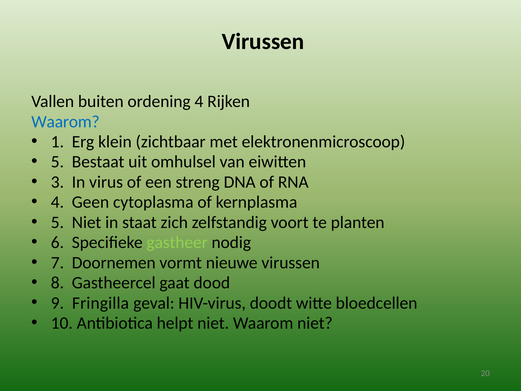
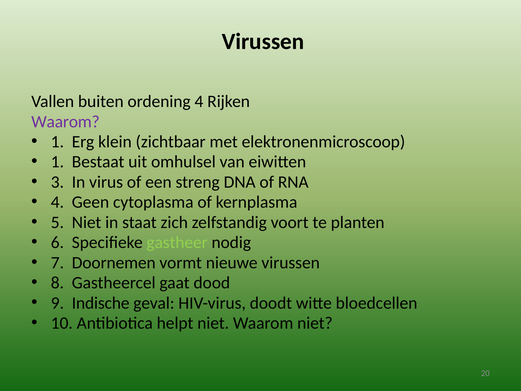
Waarom at (65, 122) colour: blue -> purple
5 at (57, 162): 5 -> 1
Fringilla: Fringilla -> Indische
